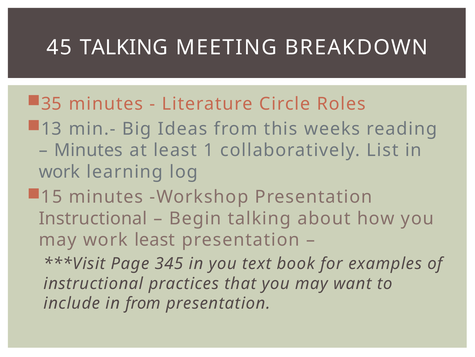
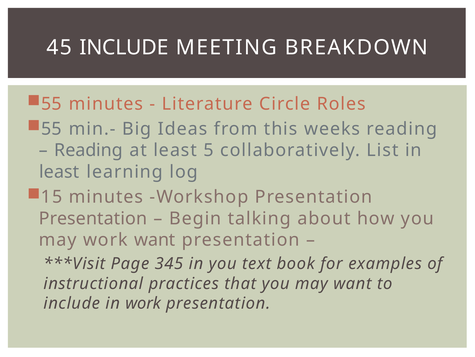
45 TALKING: TALKING -> INCLUDE
35 at (52, 104): 35 -> 55
13 at (52, 129): 13 -> 55
Minutes at (88, 150): Minutes -> Reading
1: 1 -> 5
work at (59, 171): work -> least
Instructional at (93, 218): Instructional -> Presentation
work least: least -> want
in from: from -> work
